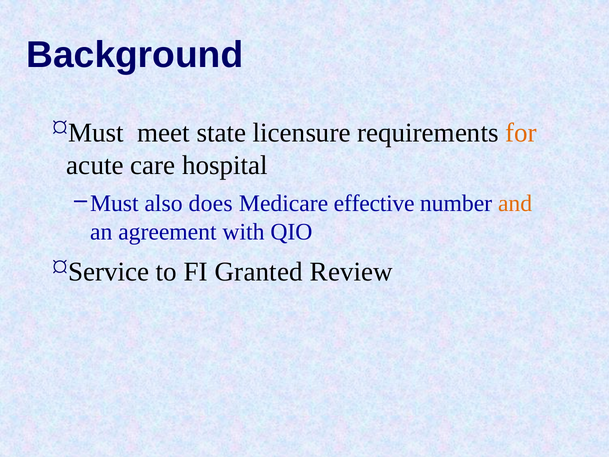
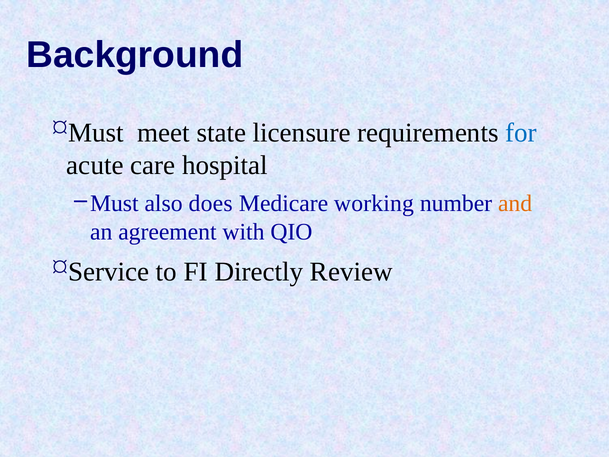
for colour: orange -> blue
effective: effective -> working
Granted: Granted -> Directly
